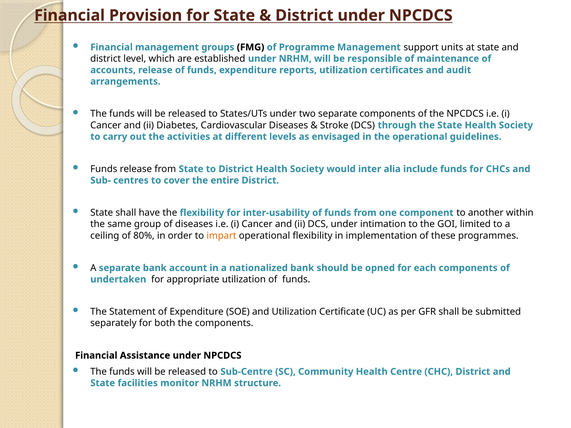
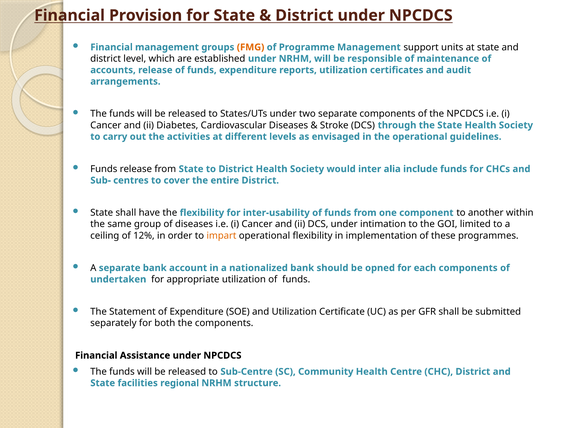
FMG colour: black -> orange
80%: 80% -> 12%
monitor: monitor -> regional
